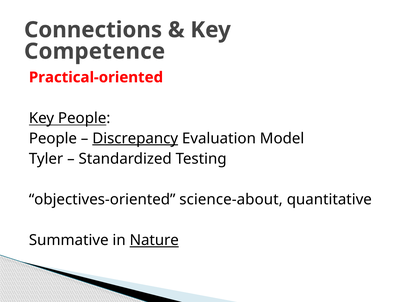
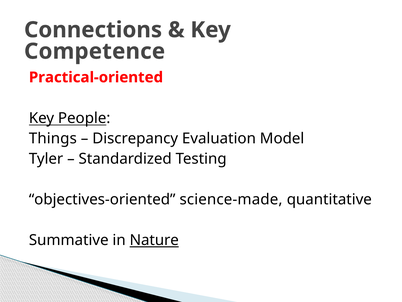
People at (53, 138): People -> Things
Discrepancy underline: present -> none
science-about: science-about -> science-made
